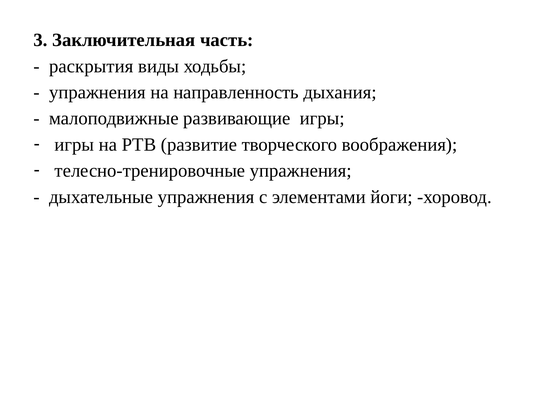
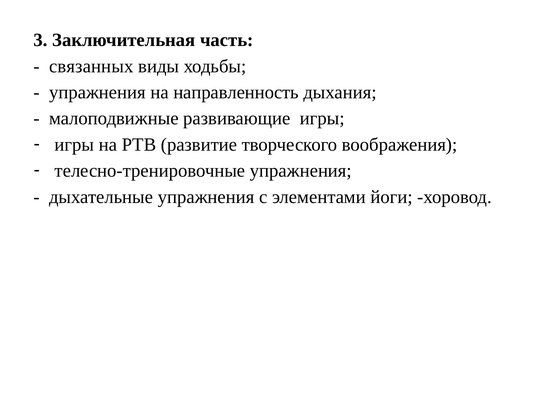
раскрытия: раскрытия -> связанных
